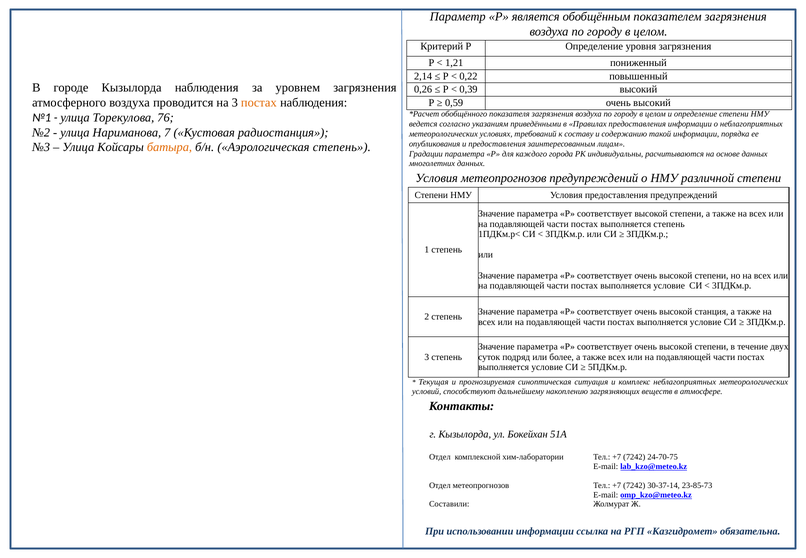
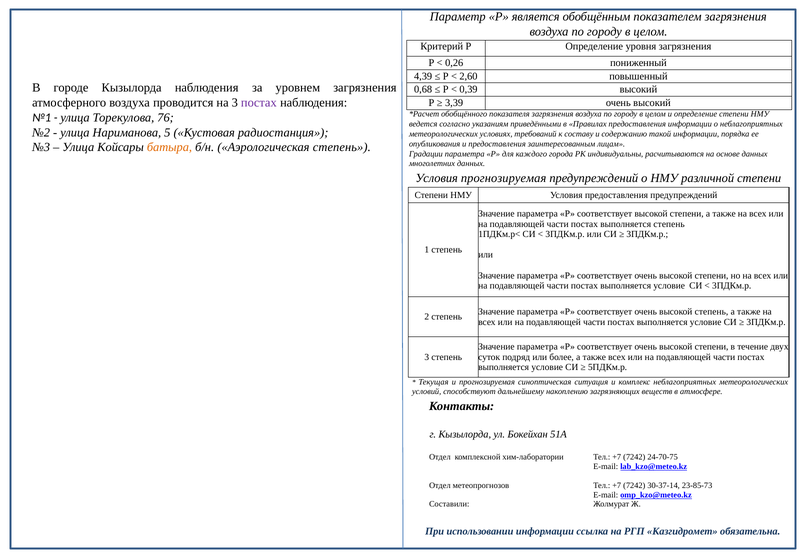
1,21: 1,21 -> 0,26
2,14: 2,14 -> 4,39
0,22: 0,22 -> 2,60
0,26: 0,26 -> 0,68
постах at (259, 103) colour: orange -> purple
0,59: 0,59 -> 3,39
7: 7 -> 5
Условия метеопрогнозов: метеопрогнозов -> прогнозируемая
высокой станция: станция -> степень
